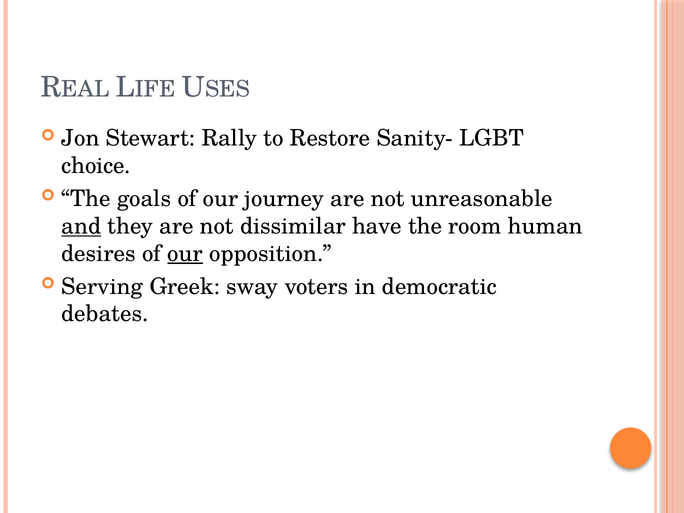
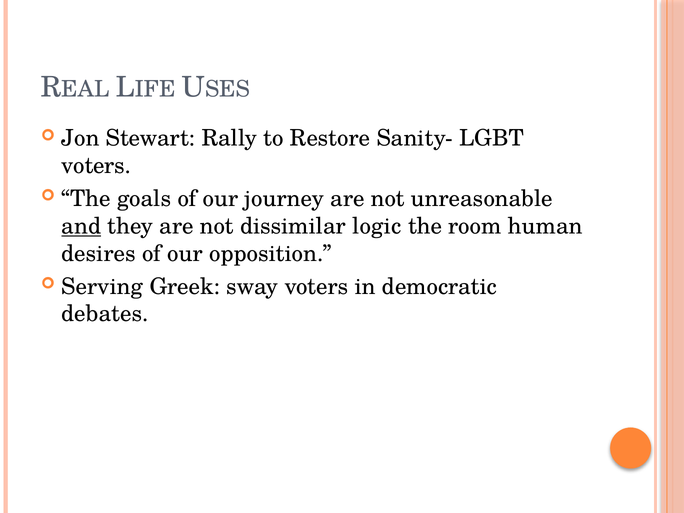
choice at (96, 166): choice -> voters
have: have -> logic
our at (185, 253) underline: present -> none
